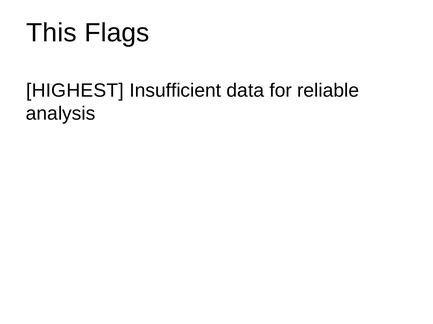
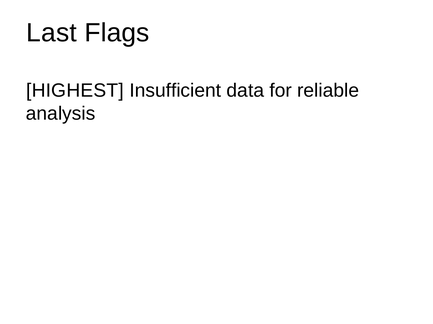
This: This -> Last
